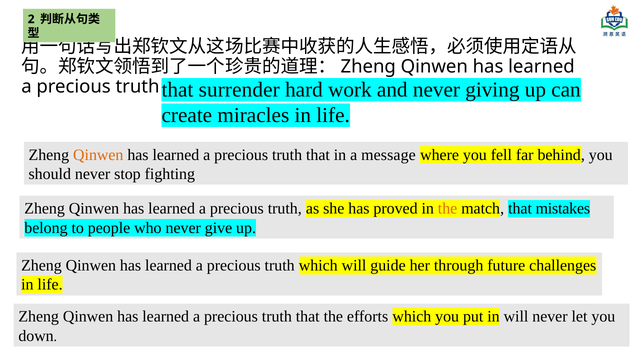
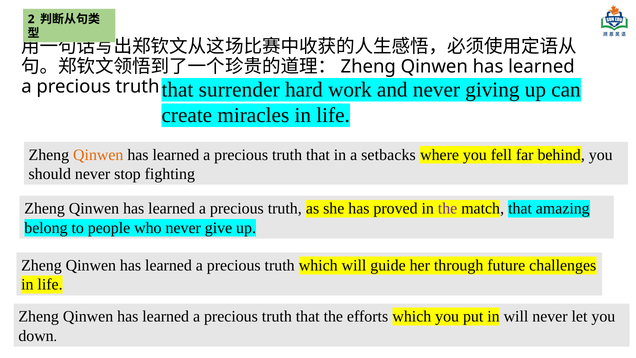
message: message -> setbacks
the at (448, 209) colour: orange -> purple
mistakes: mistakes -> amazing
